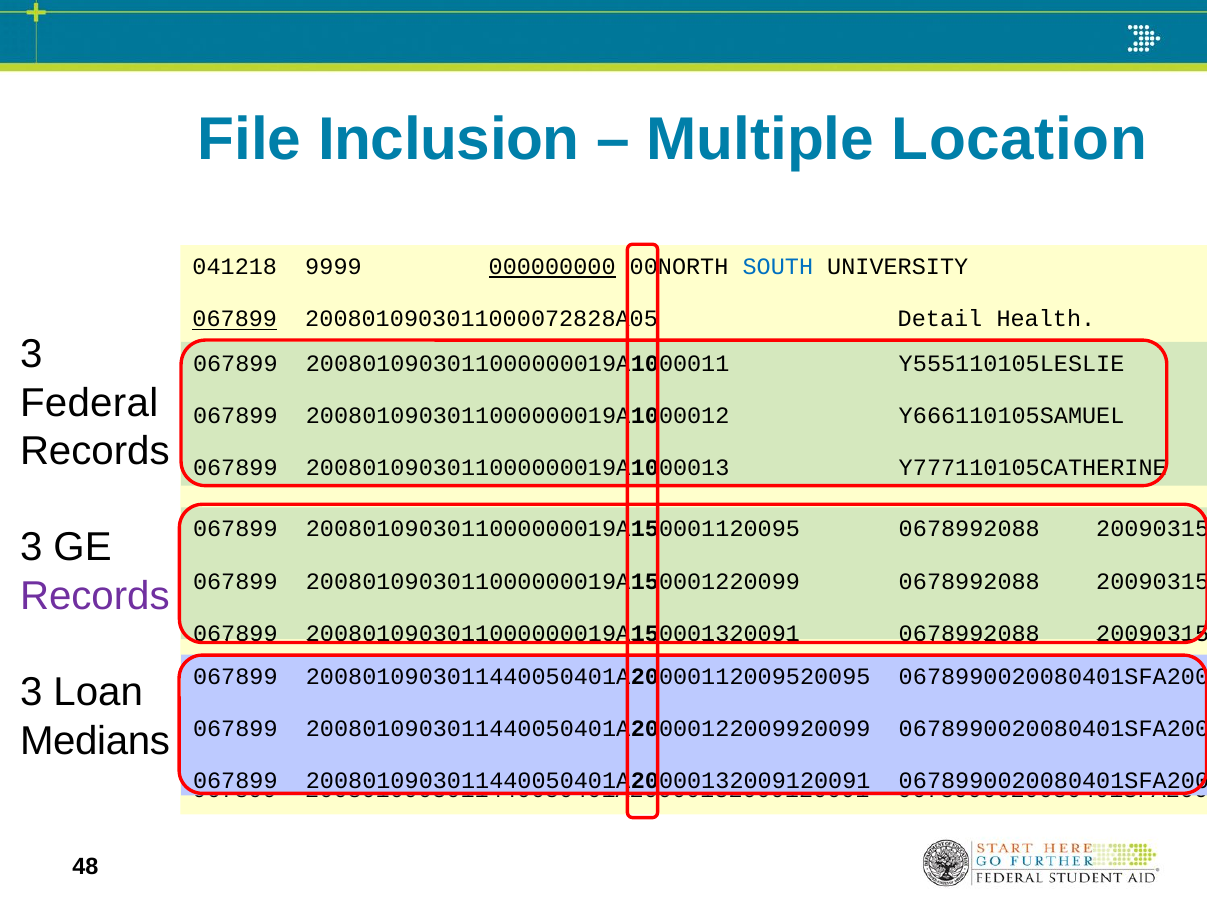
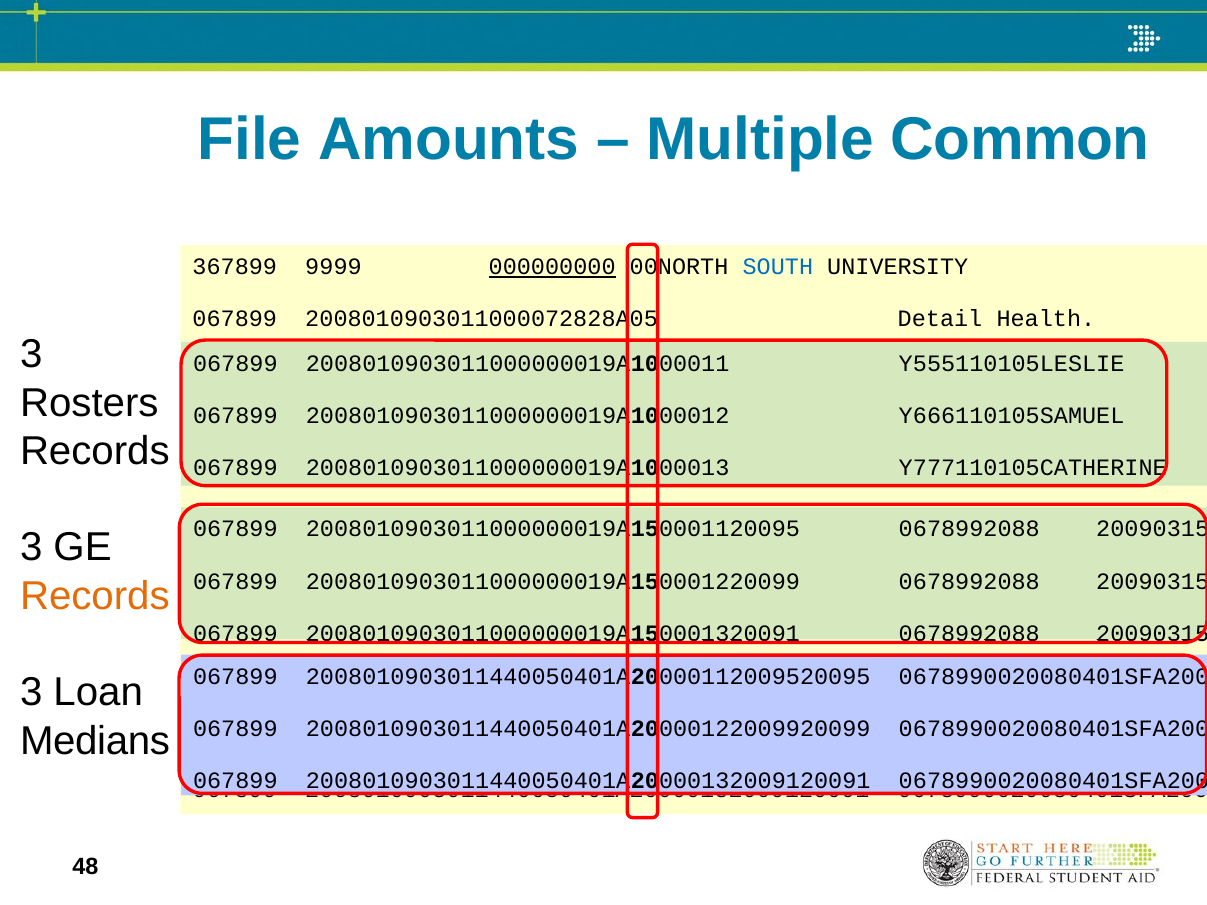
Inclusion: Inclusion -> Amounts
Location: Location -> Common
041218: 041218 -> 367899
067899 at (235, 319) underline: present -> none
Federal: Federal -> Rosters
Records at (95, 596) colour: purple -> orange
